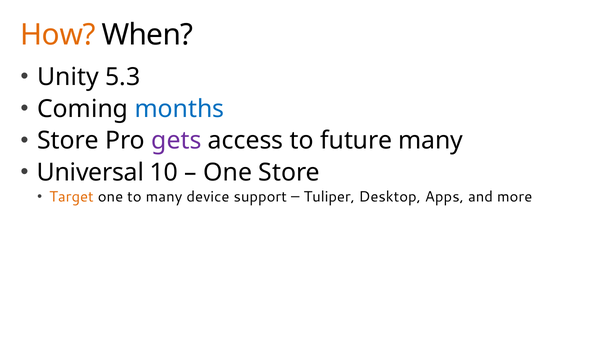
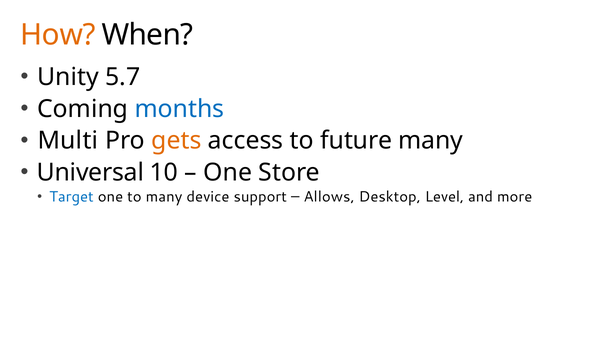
5.3: 5.3 -> 5.7
Store at (68, 141): Store -> Multi
gets colour: purple -> orange
Target colour: orange -> blue
Tuliper: Tuliper -> Allows
Apps: Apps -> Level
